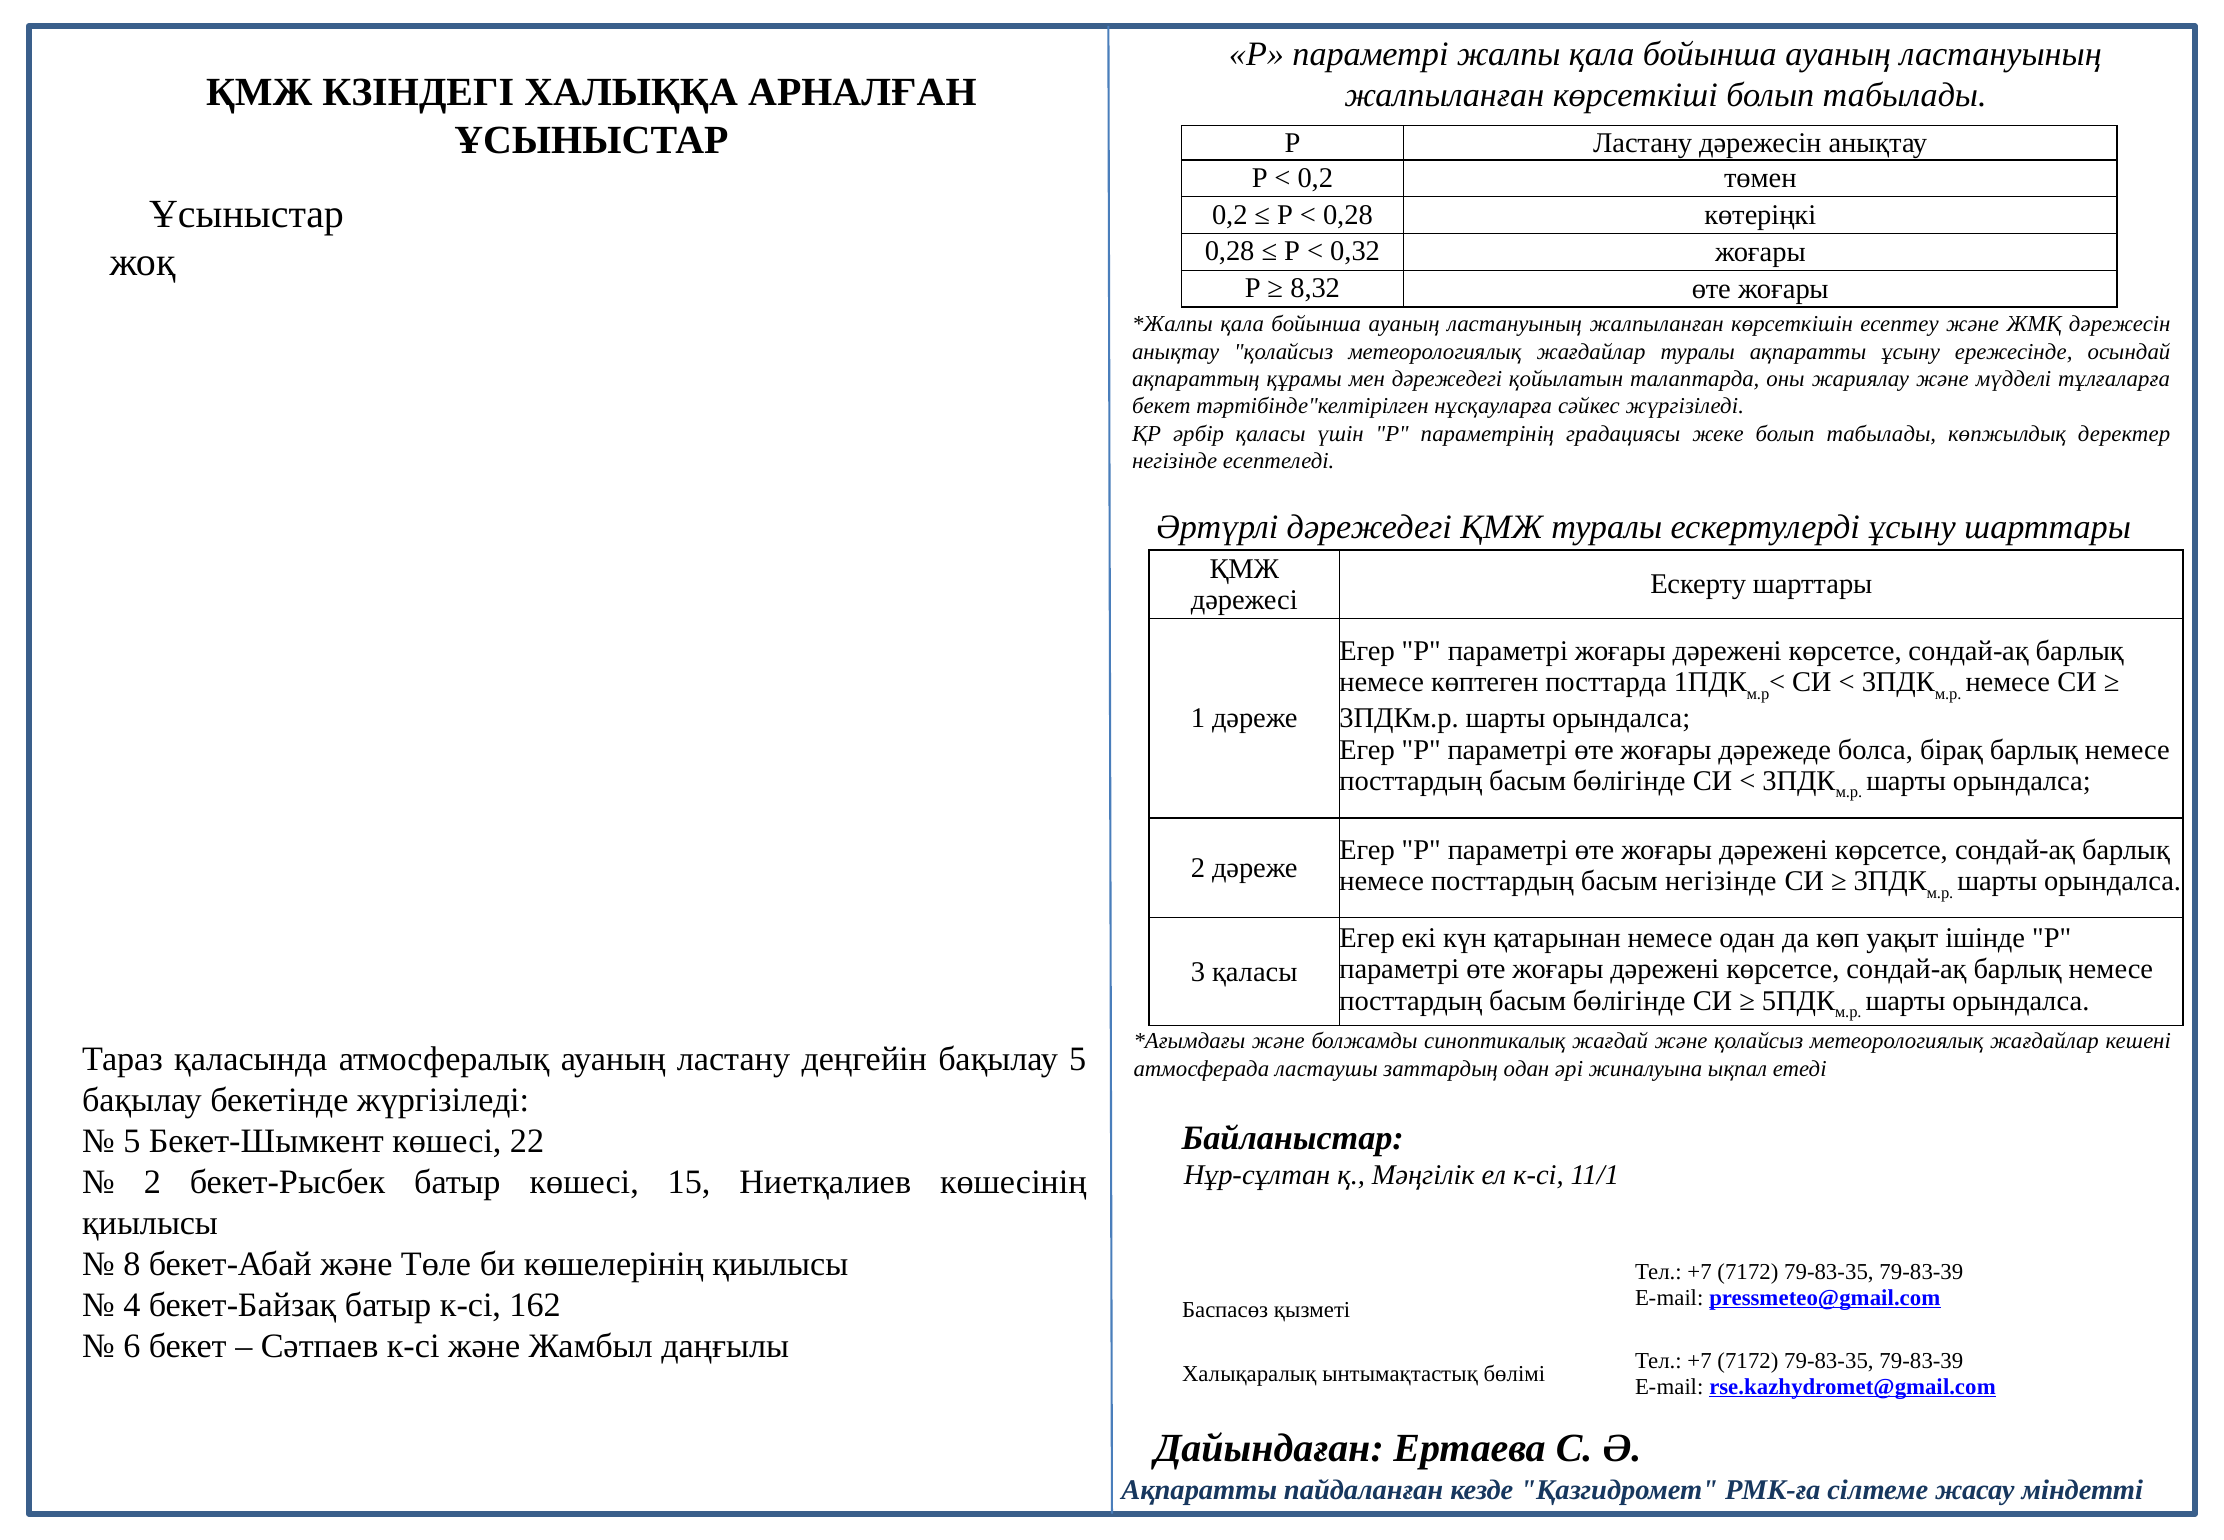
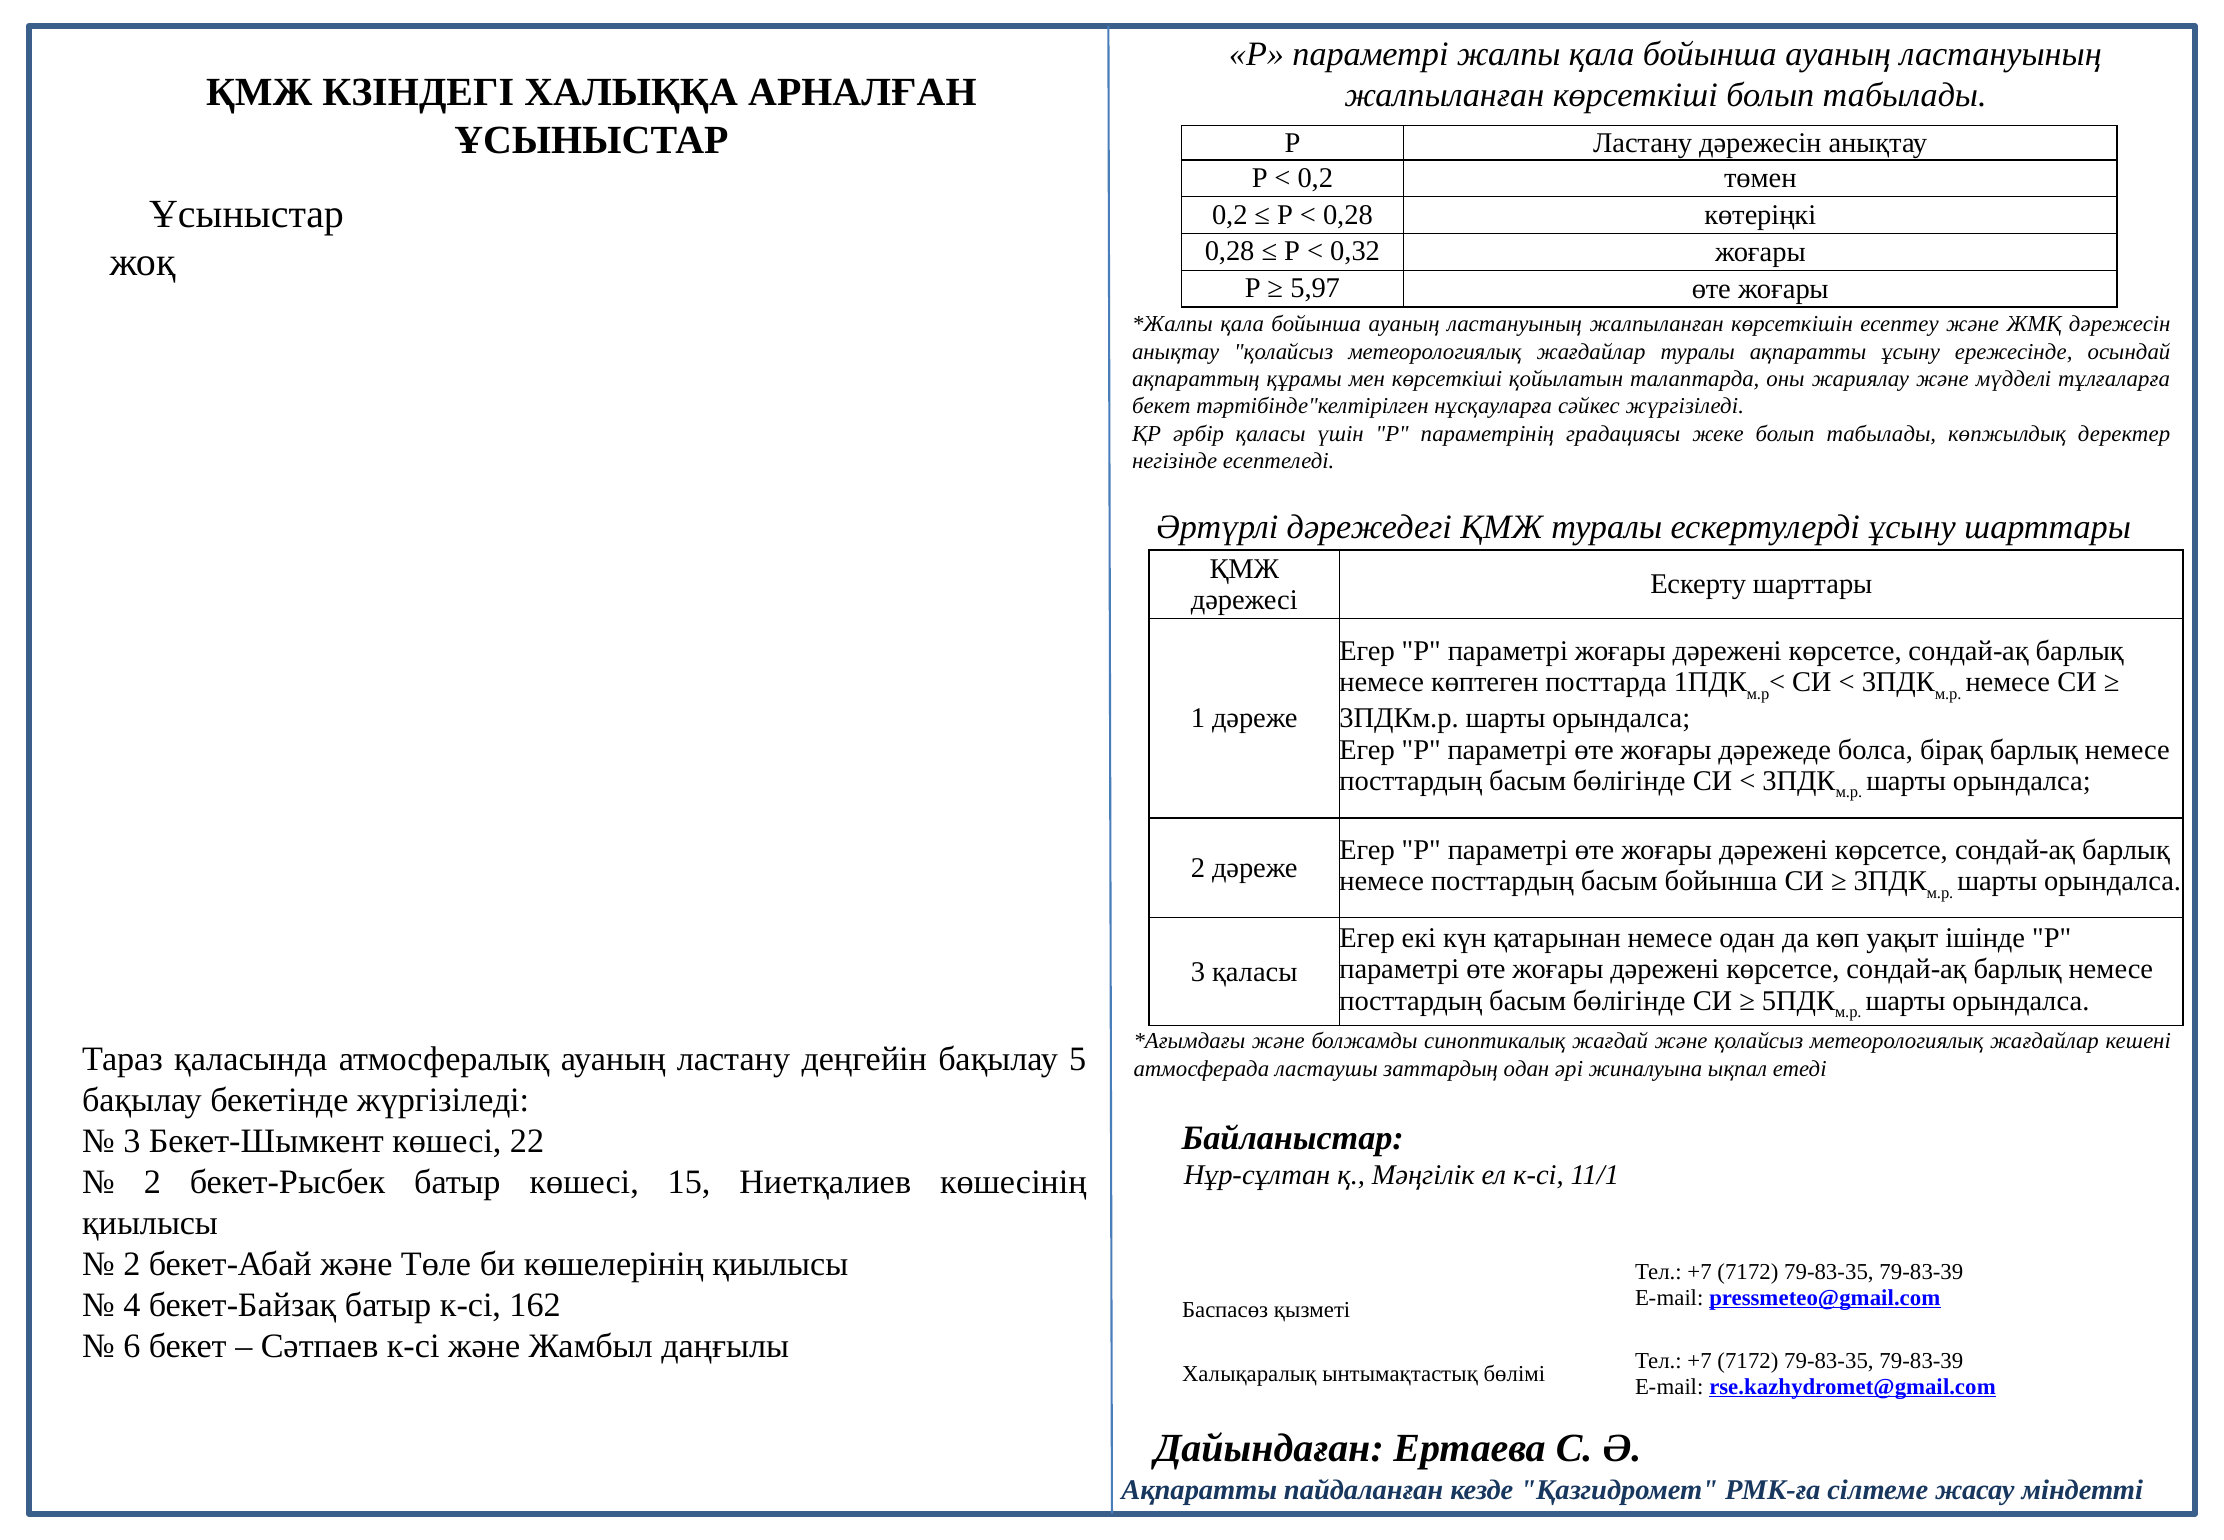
8,32: 8,32 -> 5,97
мен дәрежедегі: дәрежедегі -> көрсеткіші
басым негізінде: негізінде -> бойынша
5 at (132, 1141): 5 -> 3
8 at (132, 1264): 8 -> 2
